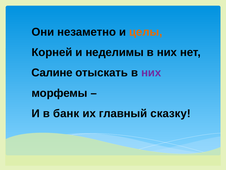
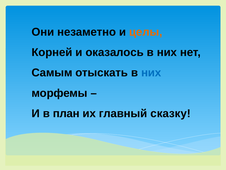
неделимы: неделимы -> оказалось
Салине: Салине -> Самым
них at (151, 73) colour: purple -> blue
банк: банк -> план
